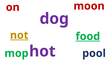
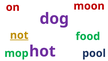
food underline: present -> none
